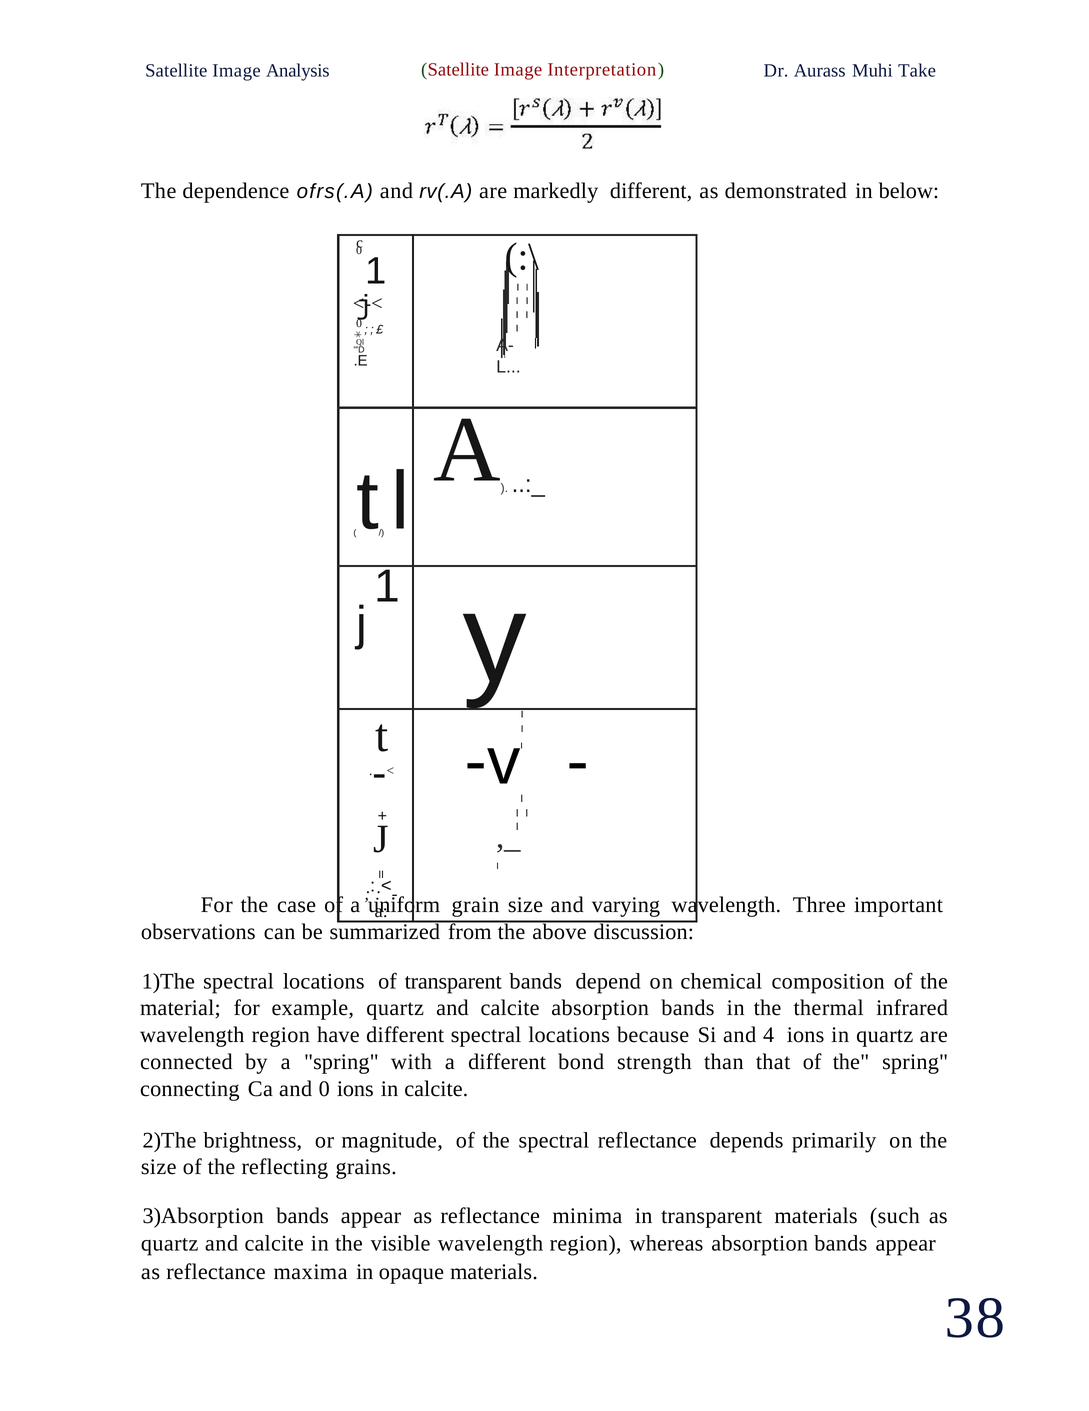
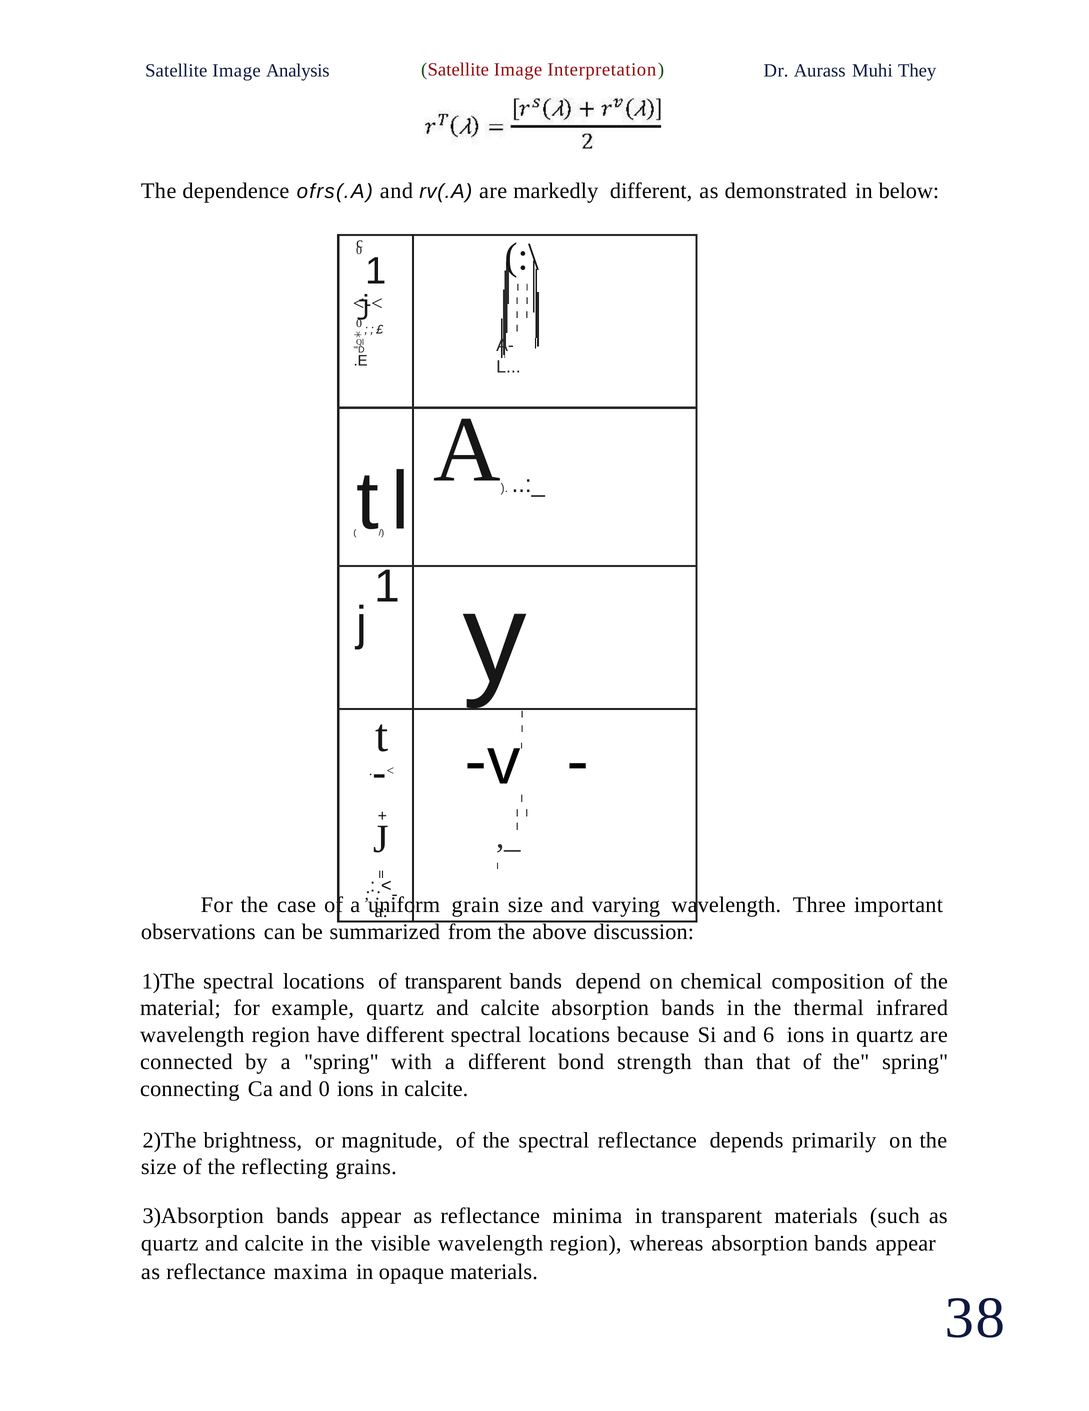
Take: Take -> They
4: 4 -> 6
